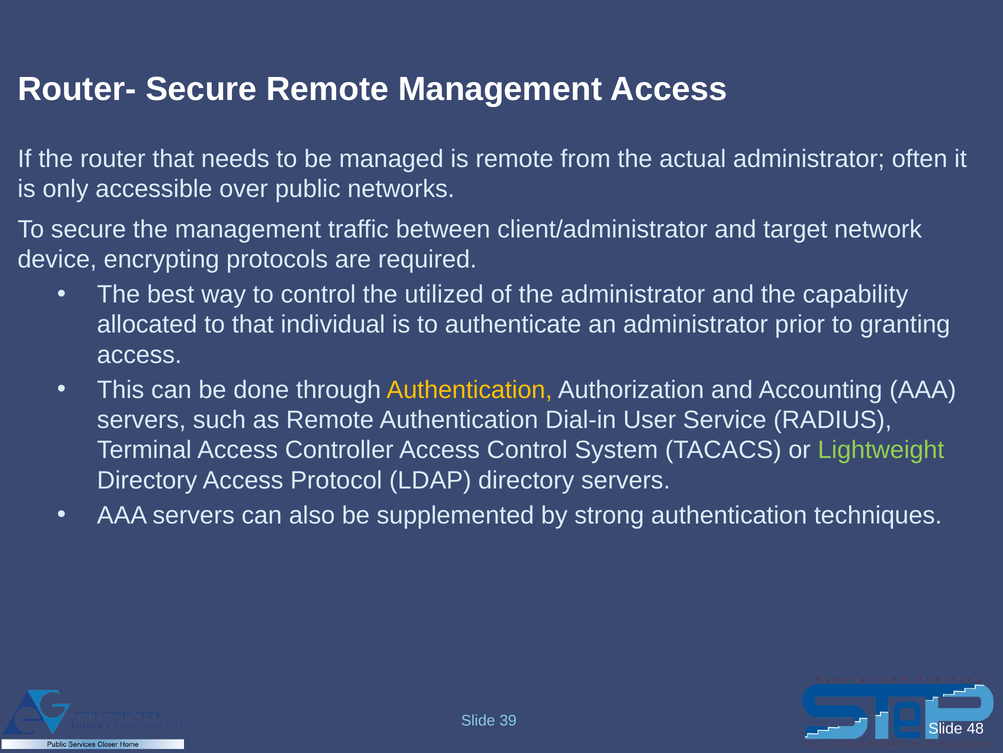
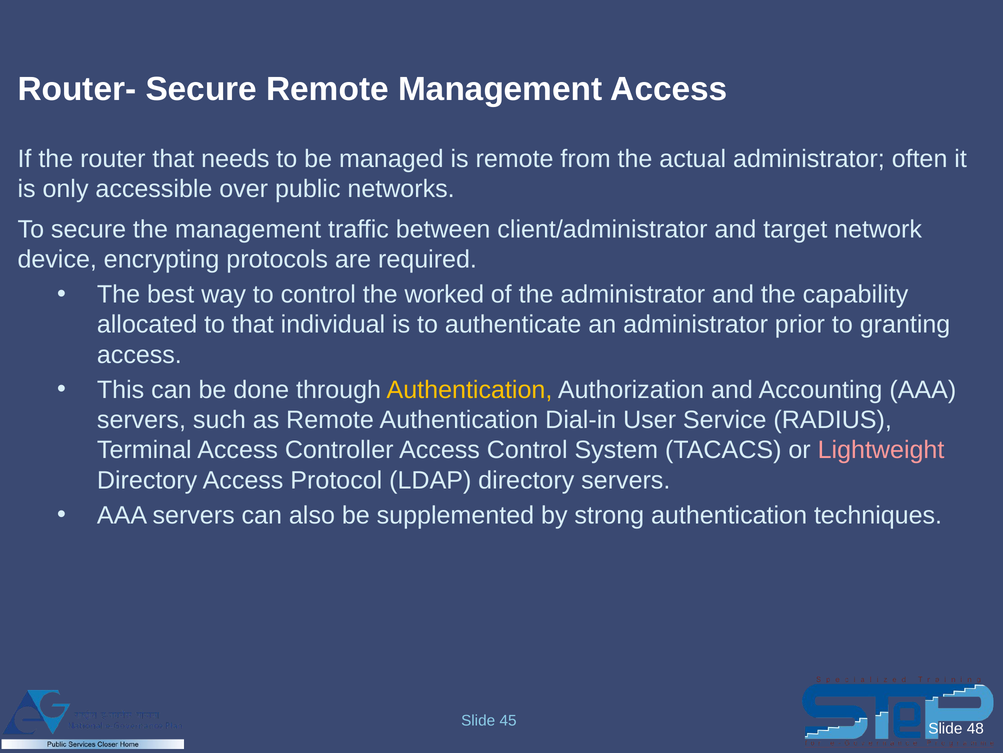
utilized: utilized -> worked
Lightweight colour: light green -> pink
39: 39 -> 45
